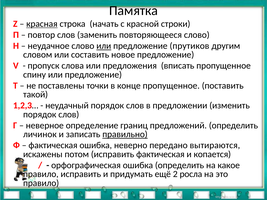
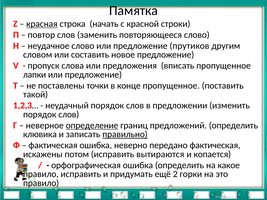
или at (104, 46) underline: present -> none
спину: спину -> лапки
определение underline: none -> present
личинок: личинок -> клювика
передано вытираются: вытираются -> фактическая
исправить фактическая: фактическая -> вытираются
росла: росла -> горки
